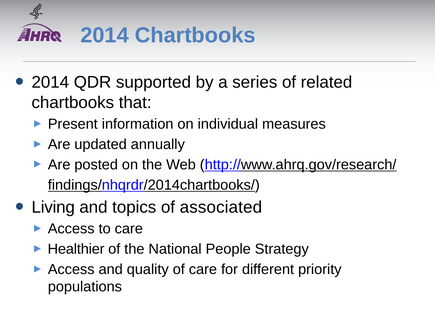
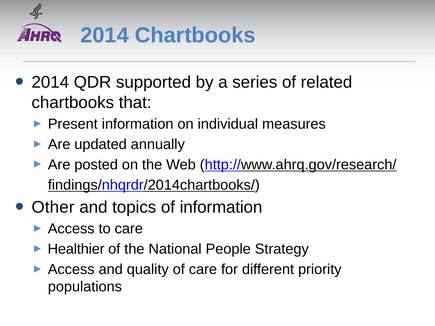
Living: Living -> Other
of associated: associated -> information
